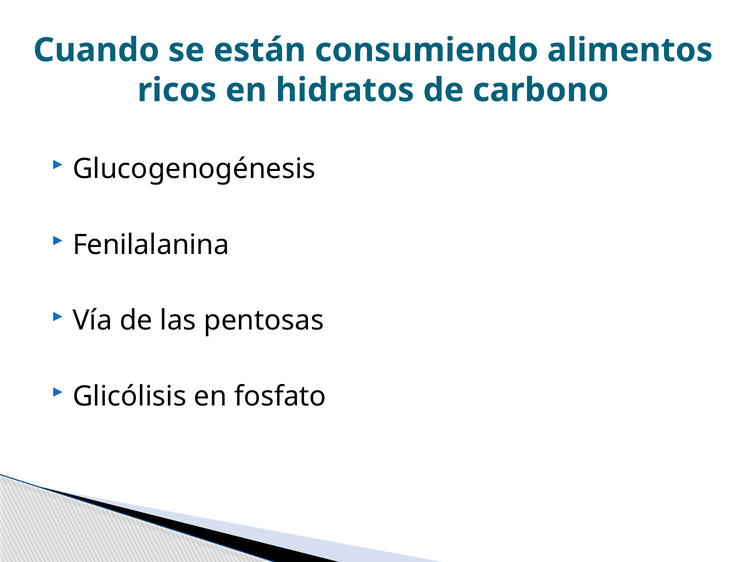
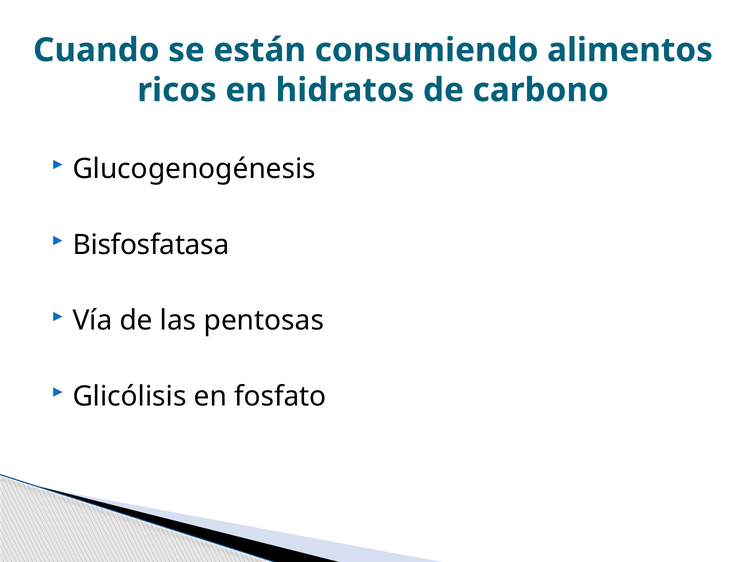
Fenilalanina: Fenilalanina -> Bisfosfatasa
